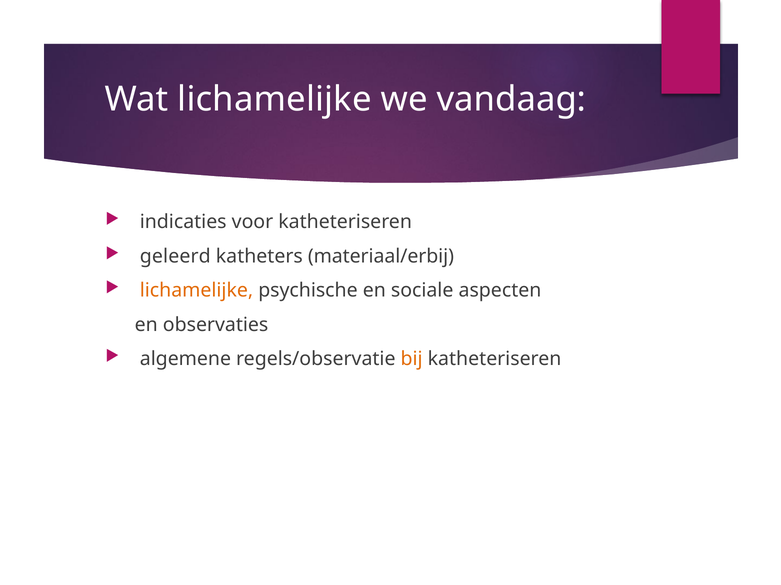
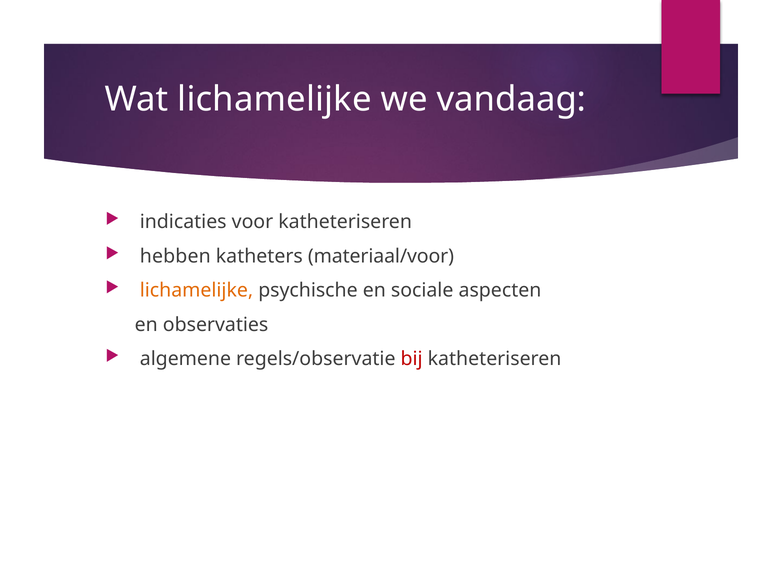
geleerd: geleerd -> hebben
materiaal/erbij: materiaal/erbij -> materiaal/voor
bij colour: orange -> red
